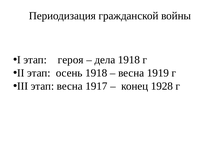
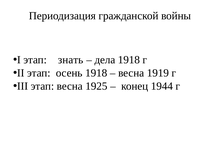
героя: героя -> знать
1917: 1917 -> 1925
1928: 1928 -> 1944
